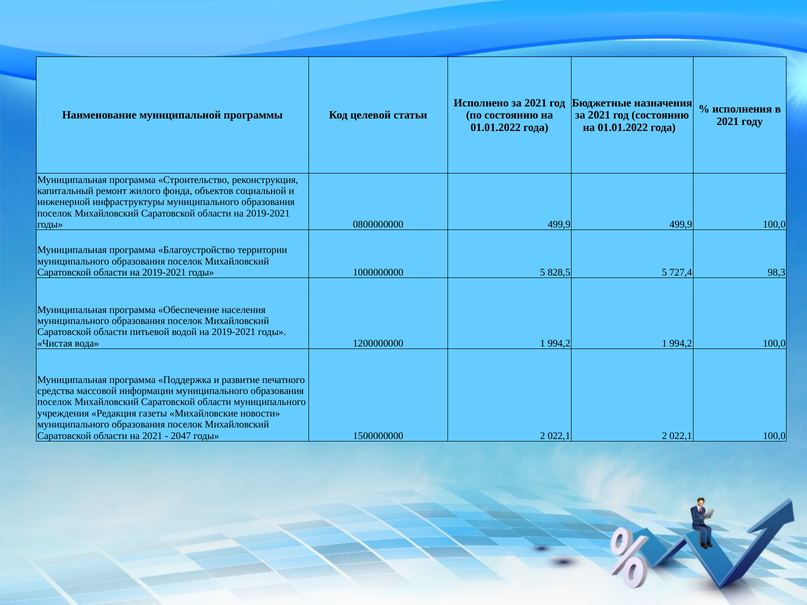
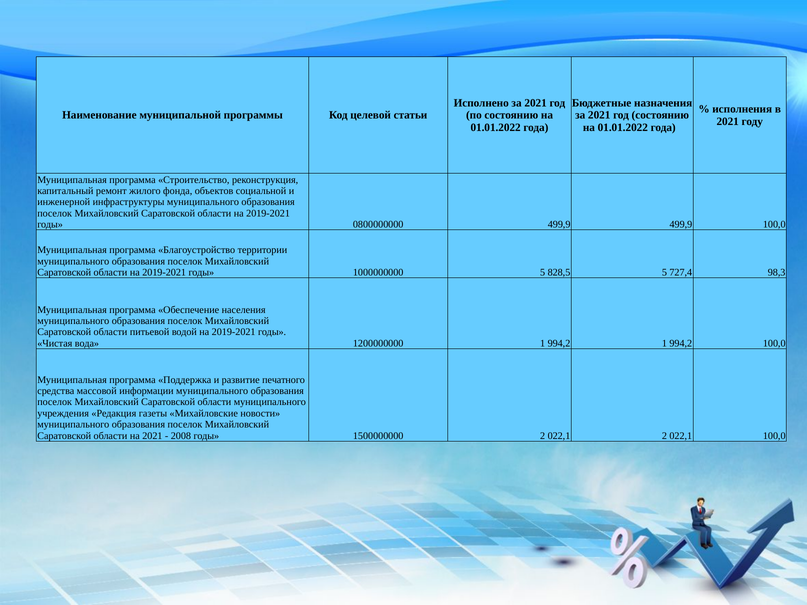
2047: 2047 -> 2008
